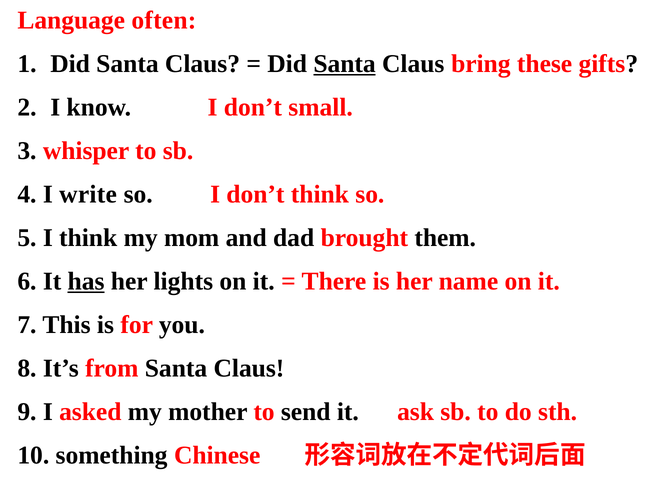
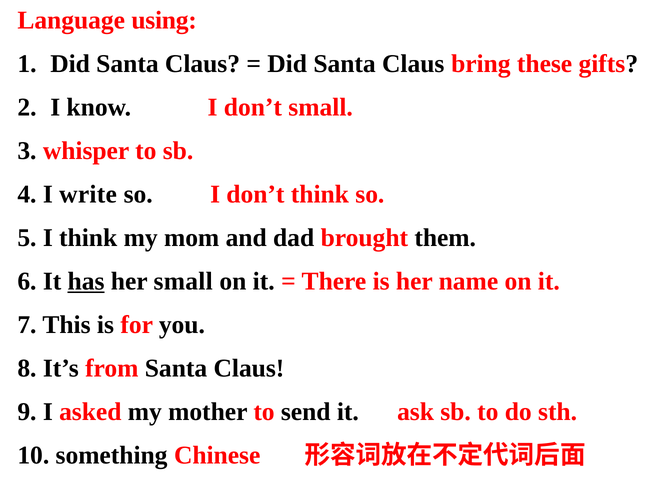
often: often -> using
Santa at (345, 64) underline: present -> none
her lights: lights -> small
